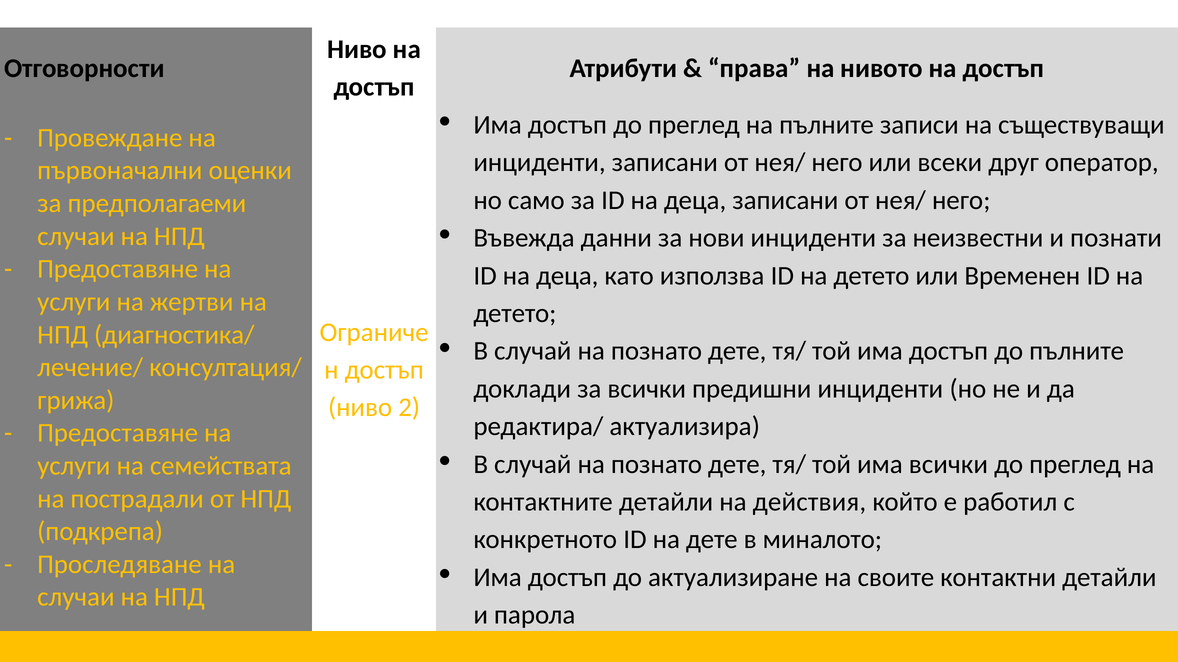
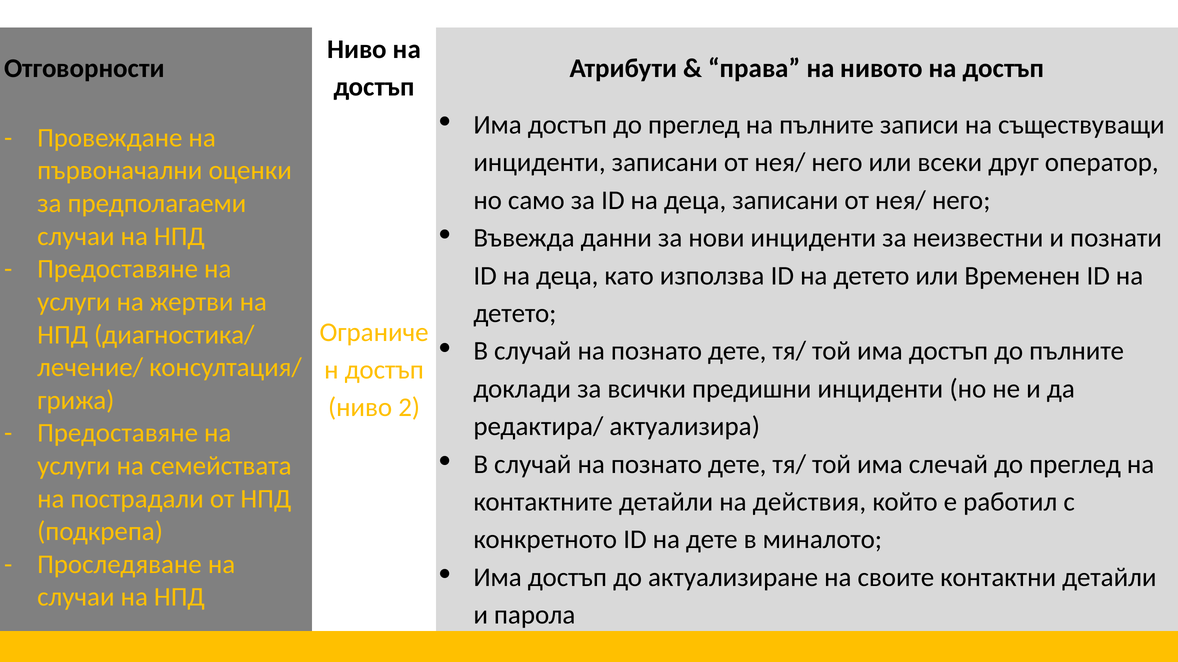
има всички: всички -> слечай
